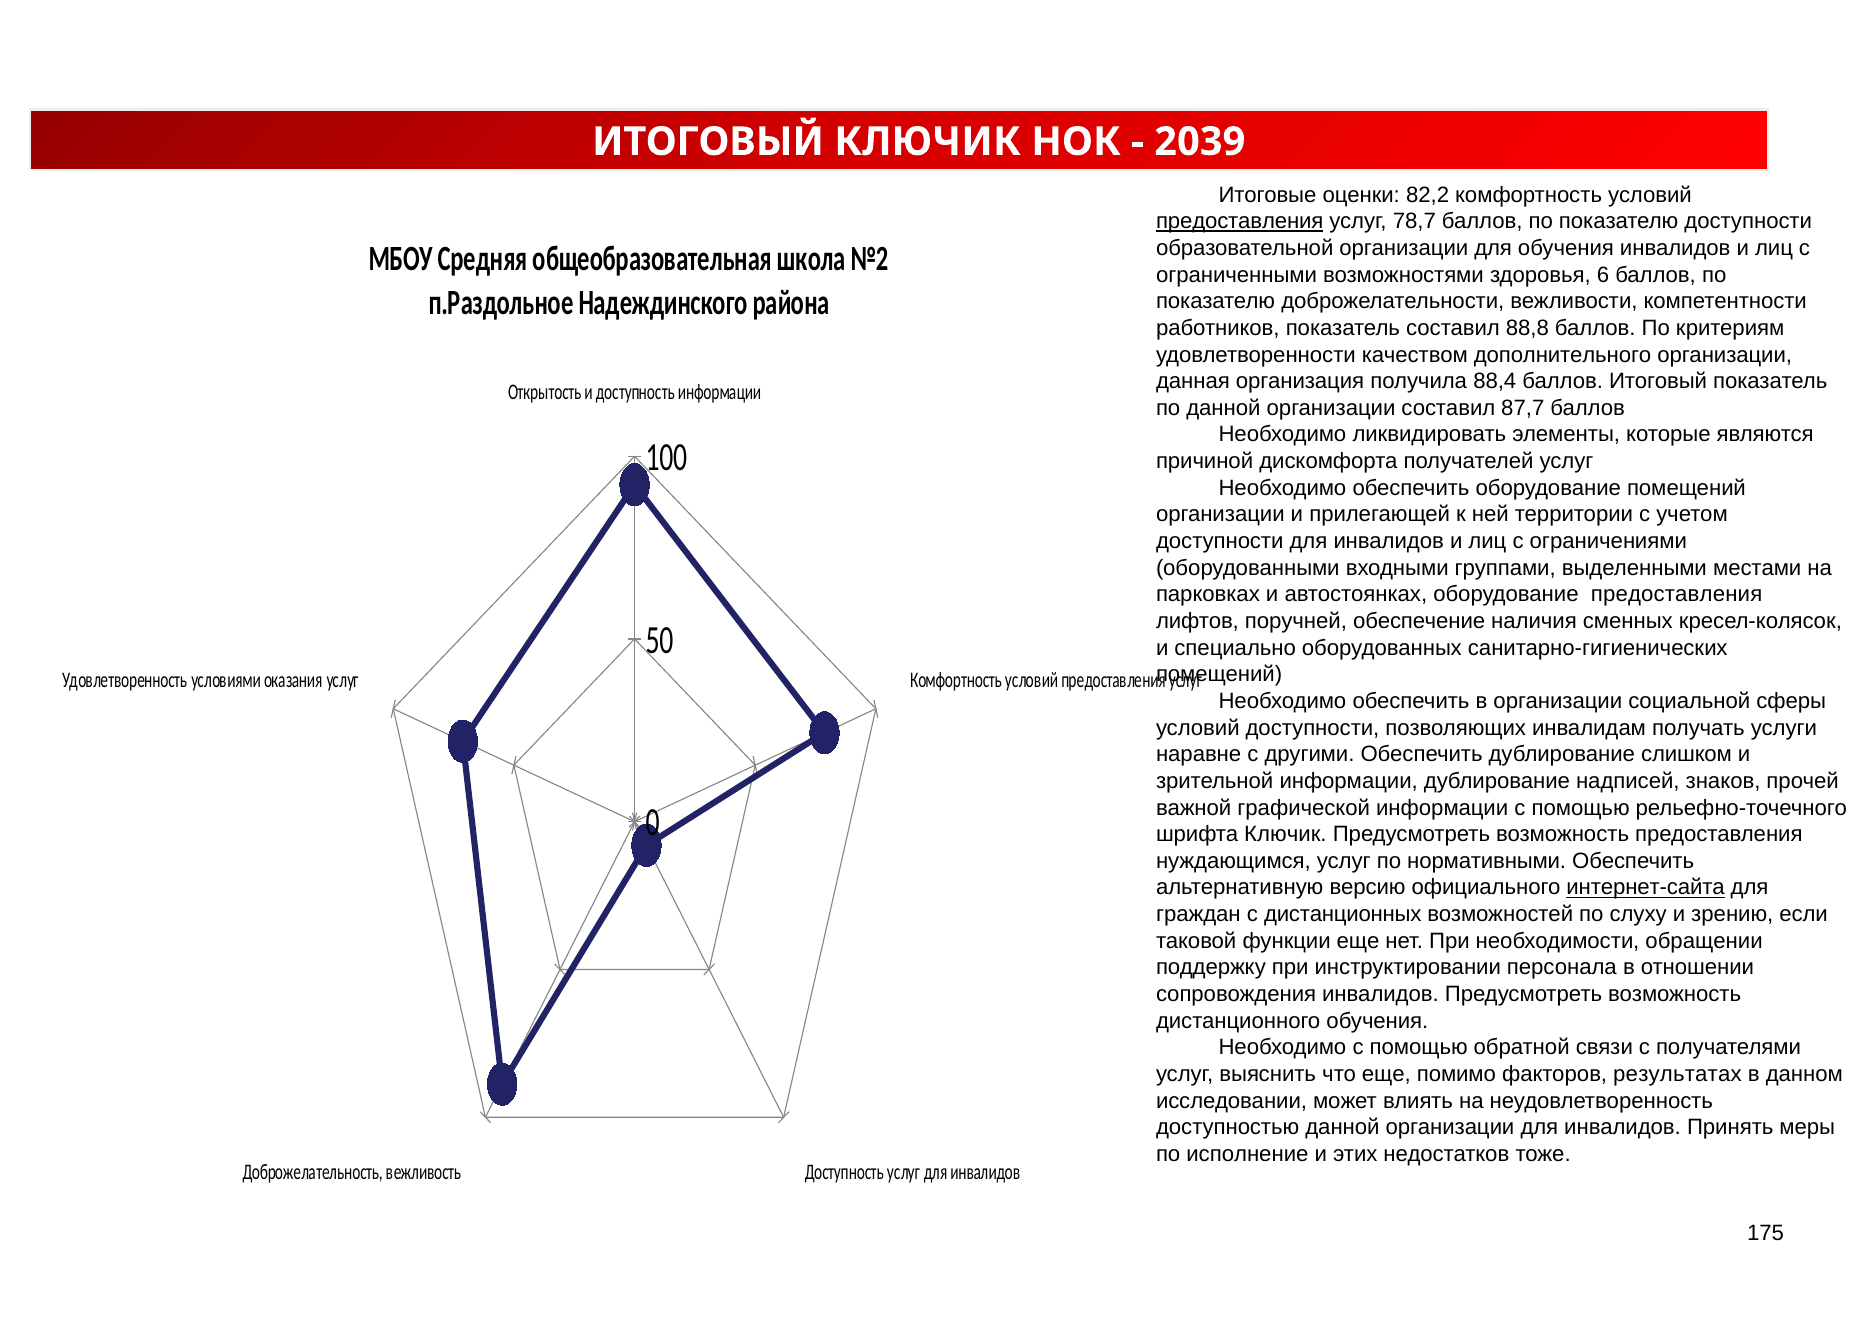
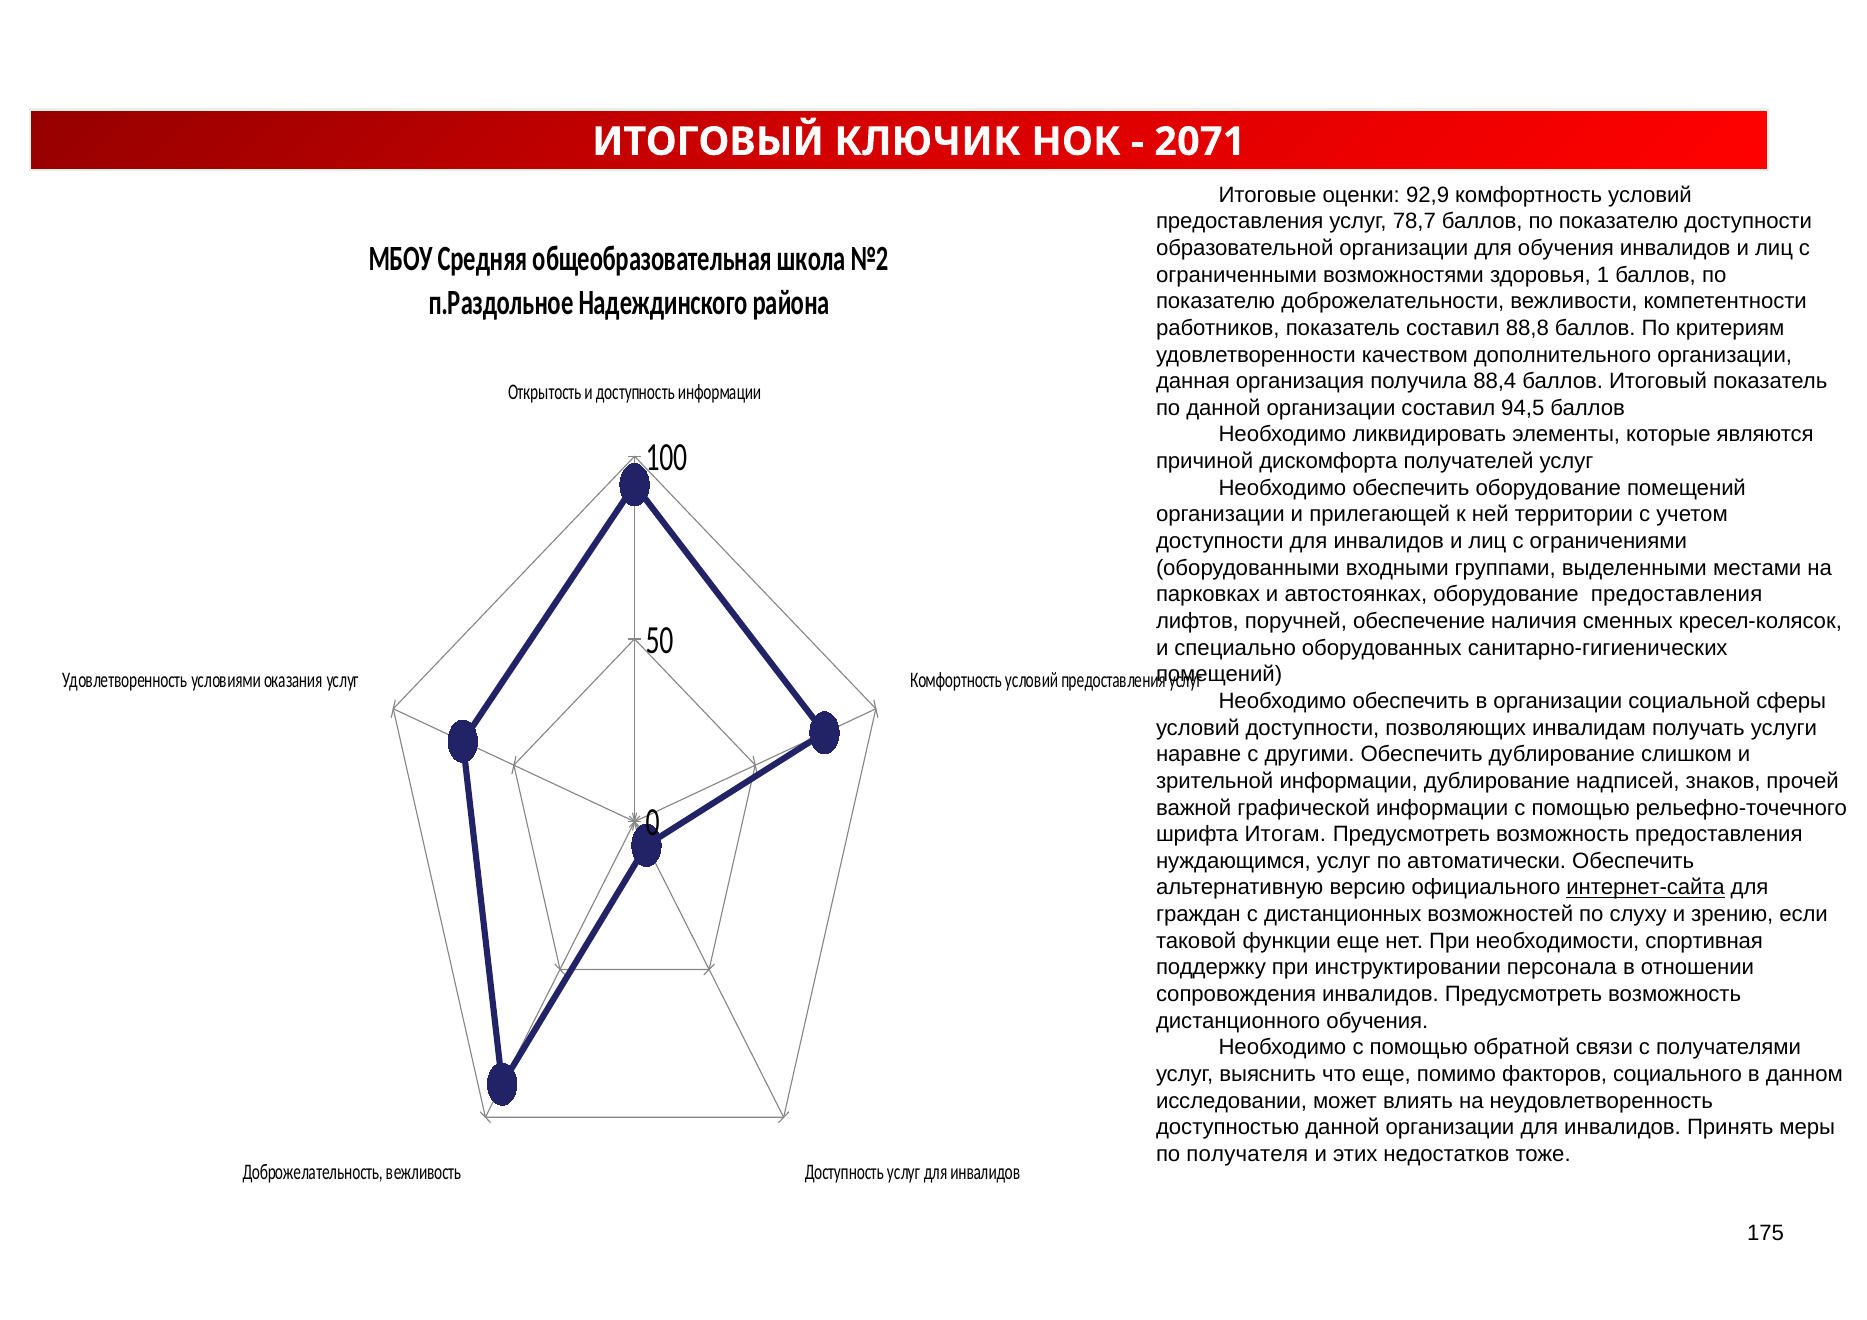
2039: 2039 -> 2071
82,2: 82,2 -> 92,9
предоставления at (1240, 222) underline: present -> none
6: 6 -> 1
87,7: 87,7 -> 94,5
шрифта Ключик: Ключик -> Итогам
нормативными: нормативными -> автоматически
обращении: обращении -> спортивная
результатах: результатах -> социального
исполнение: исполнение -> получателя
